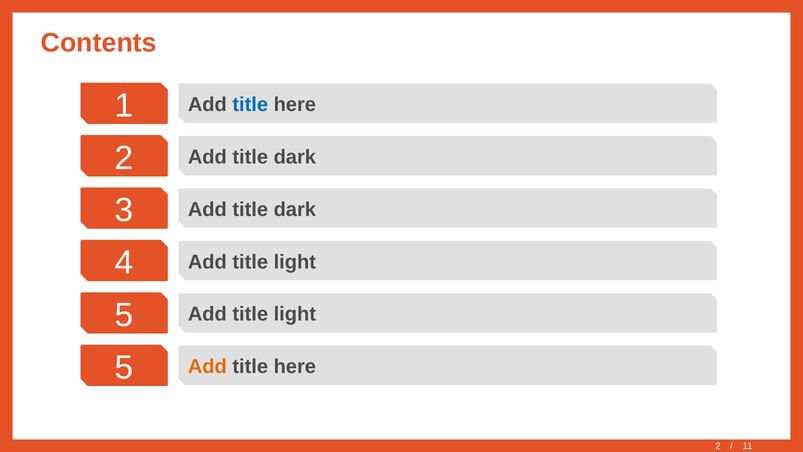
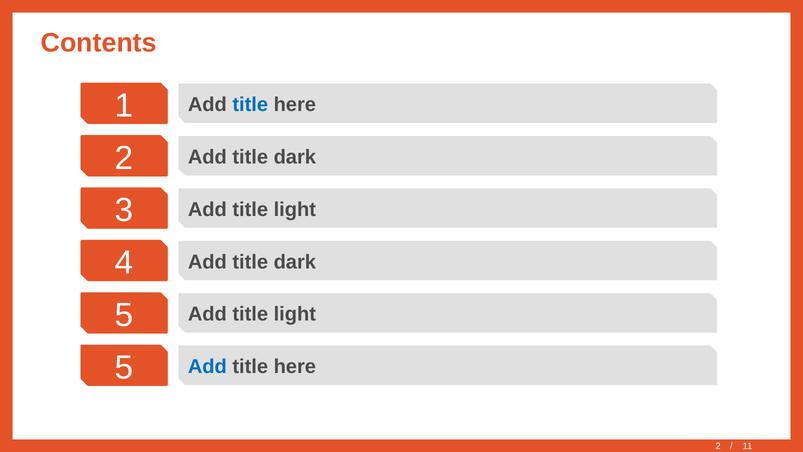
3 Add title dark: dark -> light
4 Add title light: light -> dark
Add at (207, 366) colour: orange -> blue
